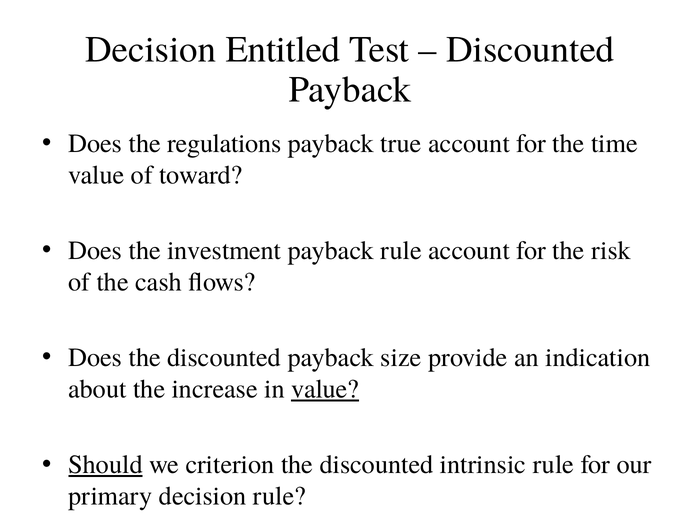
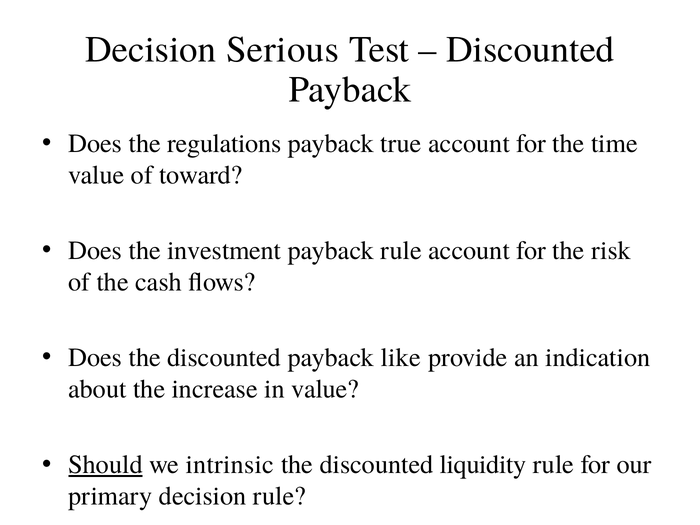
Entitled: Entitled -> Serious
size: size -> like
value at (325, 389) underline: present -> none
criterion: criterion -> intrinsic
intrinsic: intrinsic -> liquidity
